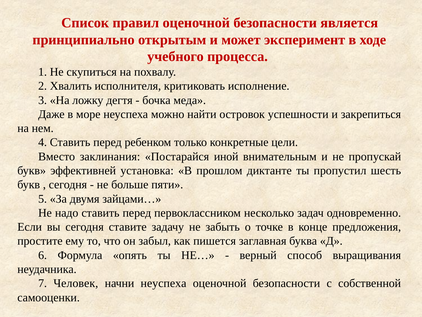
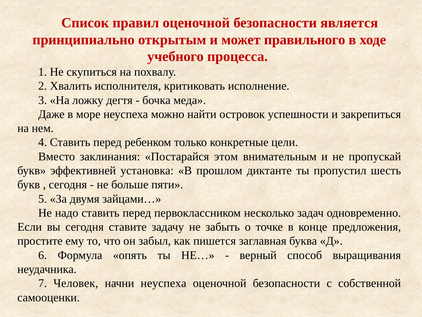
эксперимент: эксперимент -> правильного
иной: иной -> этом
